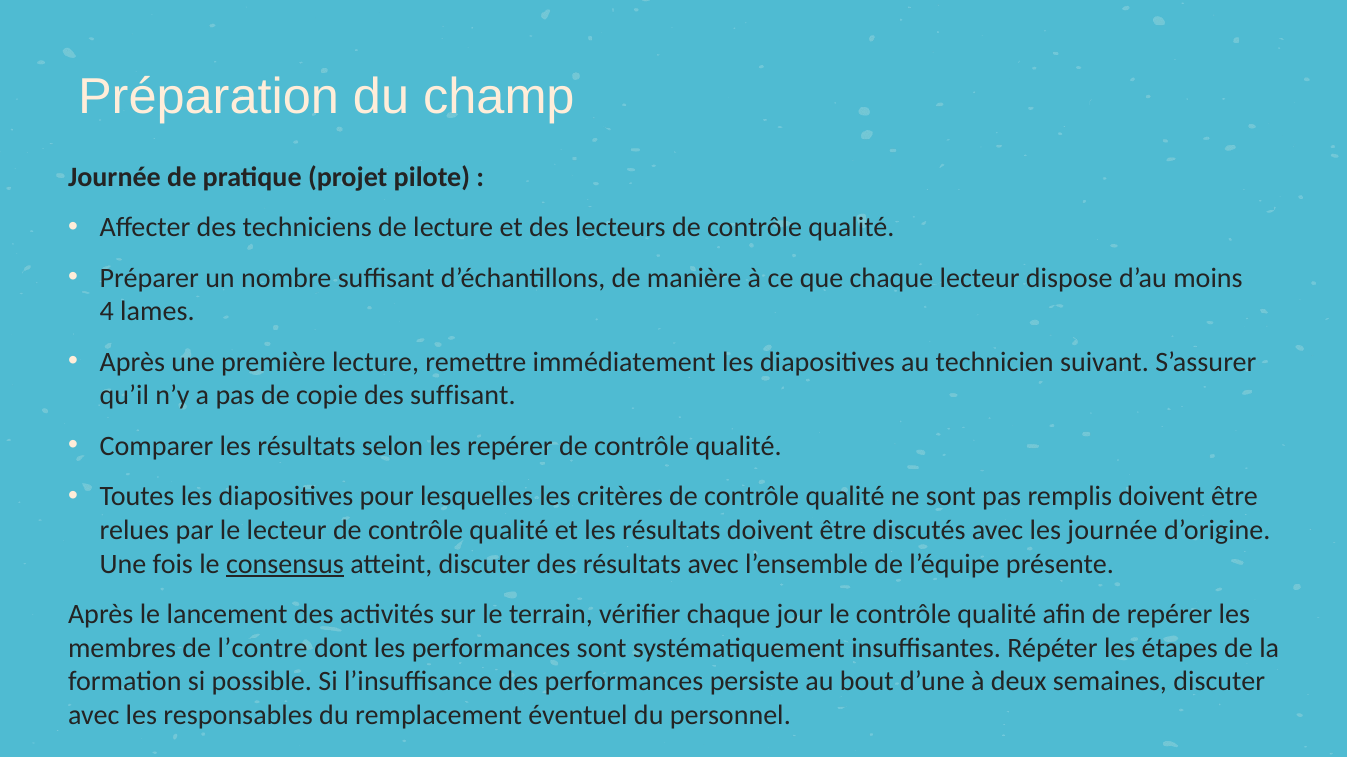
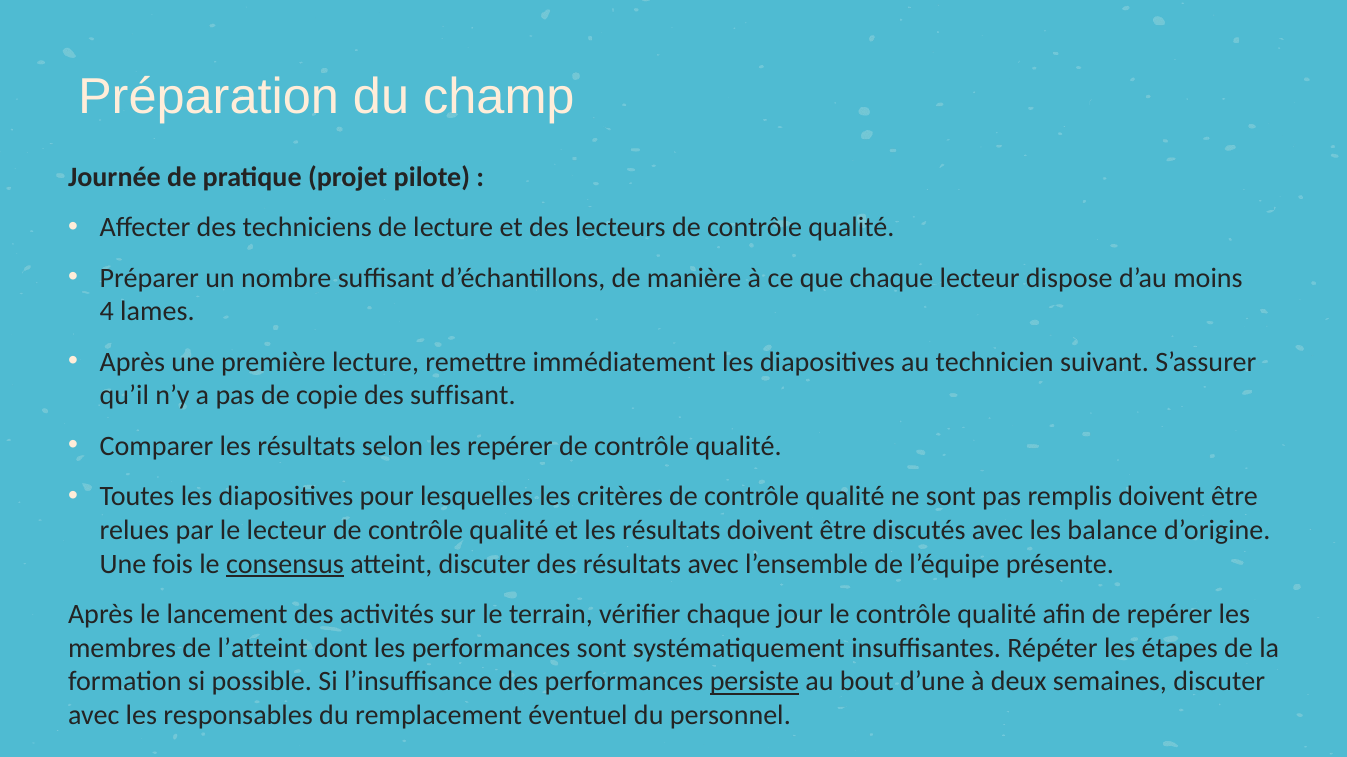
les journée: journée -> balance
l’contre: l’contre -> l’atteint
persiste underline: none -> present
